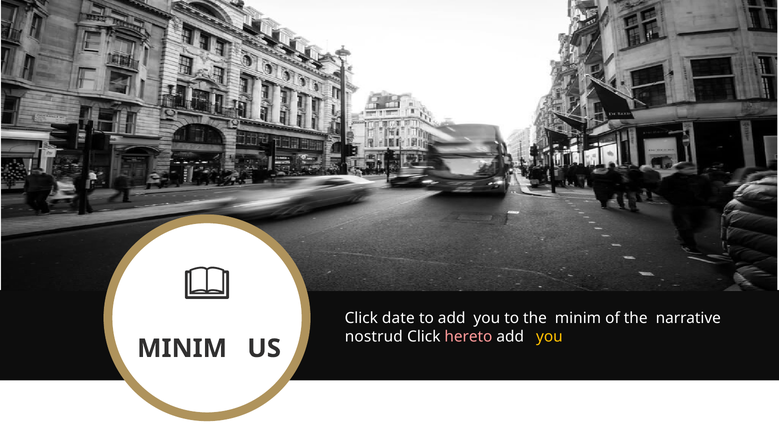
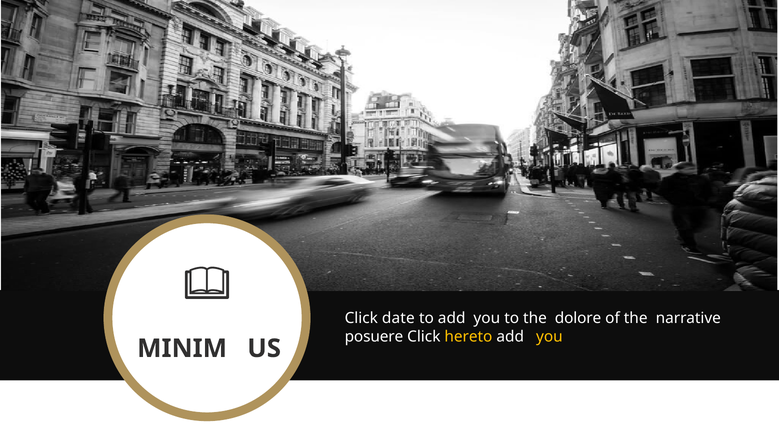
the minim: minim -> dolore
nostrud: nostrud -> posuere
hereto colour: pink -> yellow
